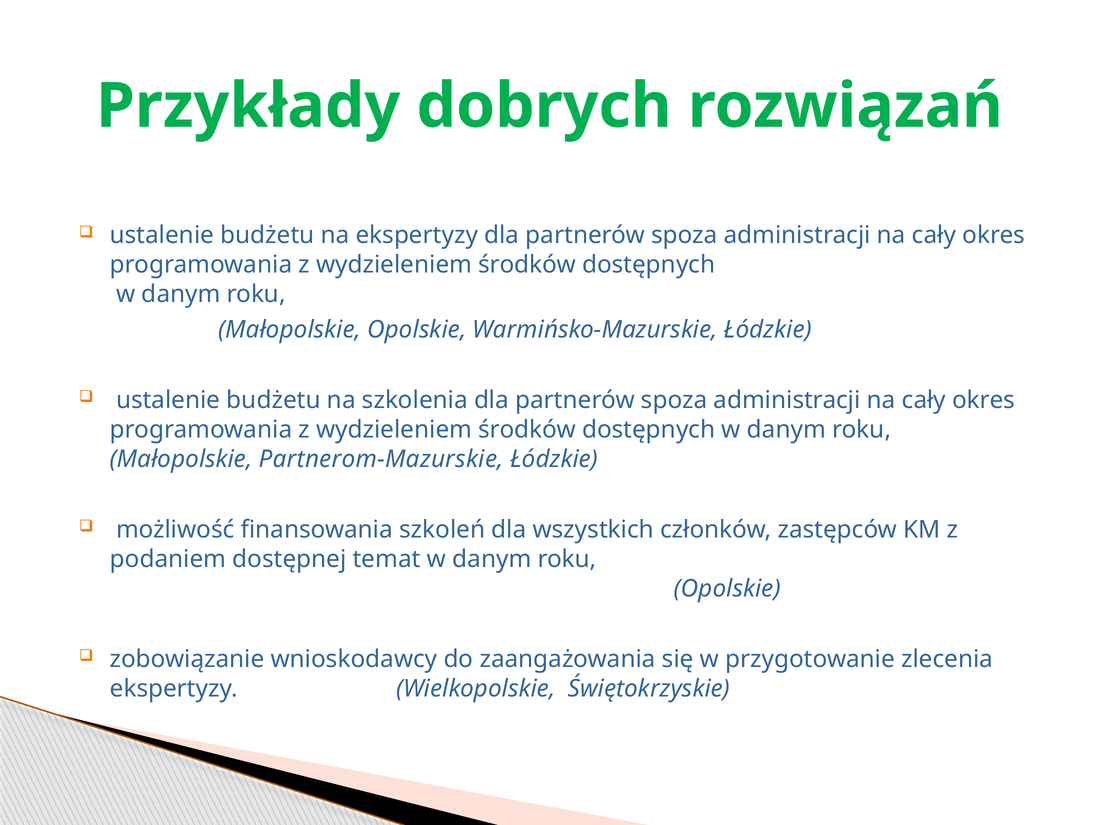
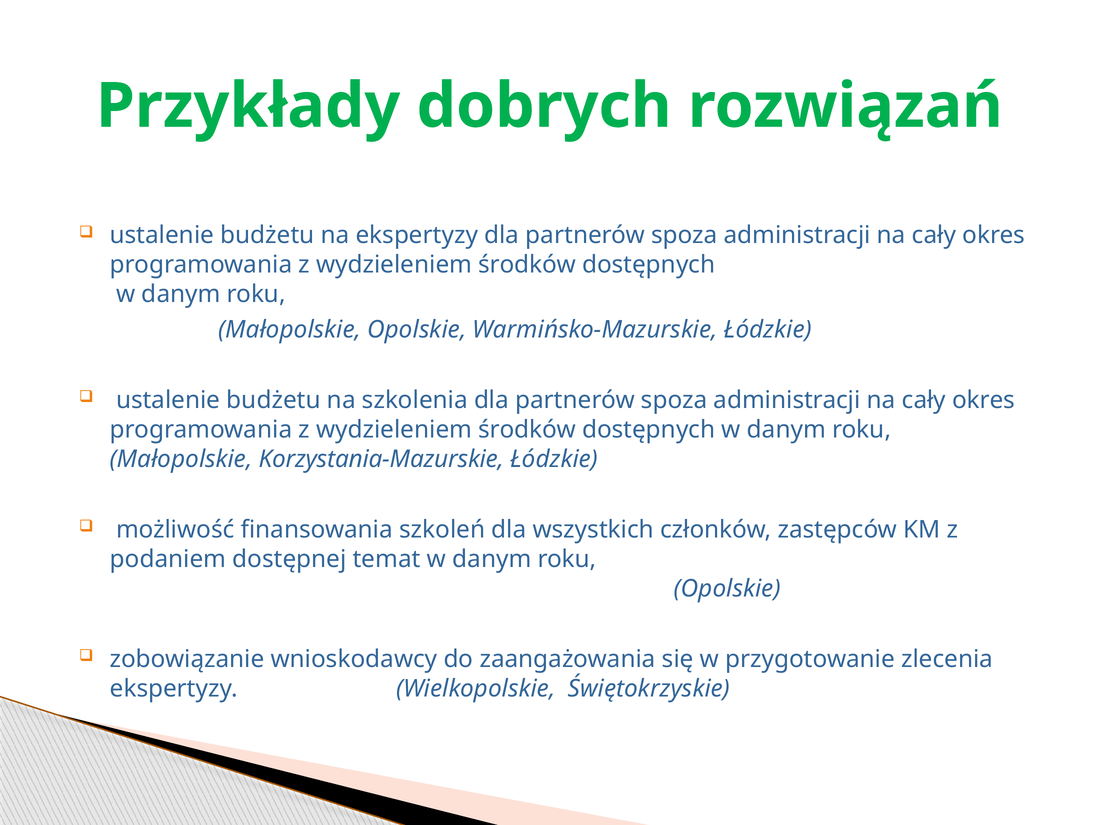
Partnerom-Mazurskie: Partnerom-Mazurskie -> Korzystania-Mazurskie
